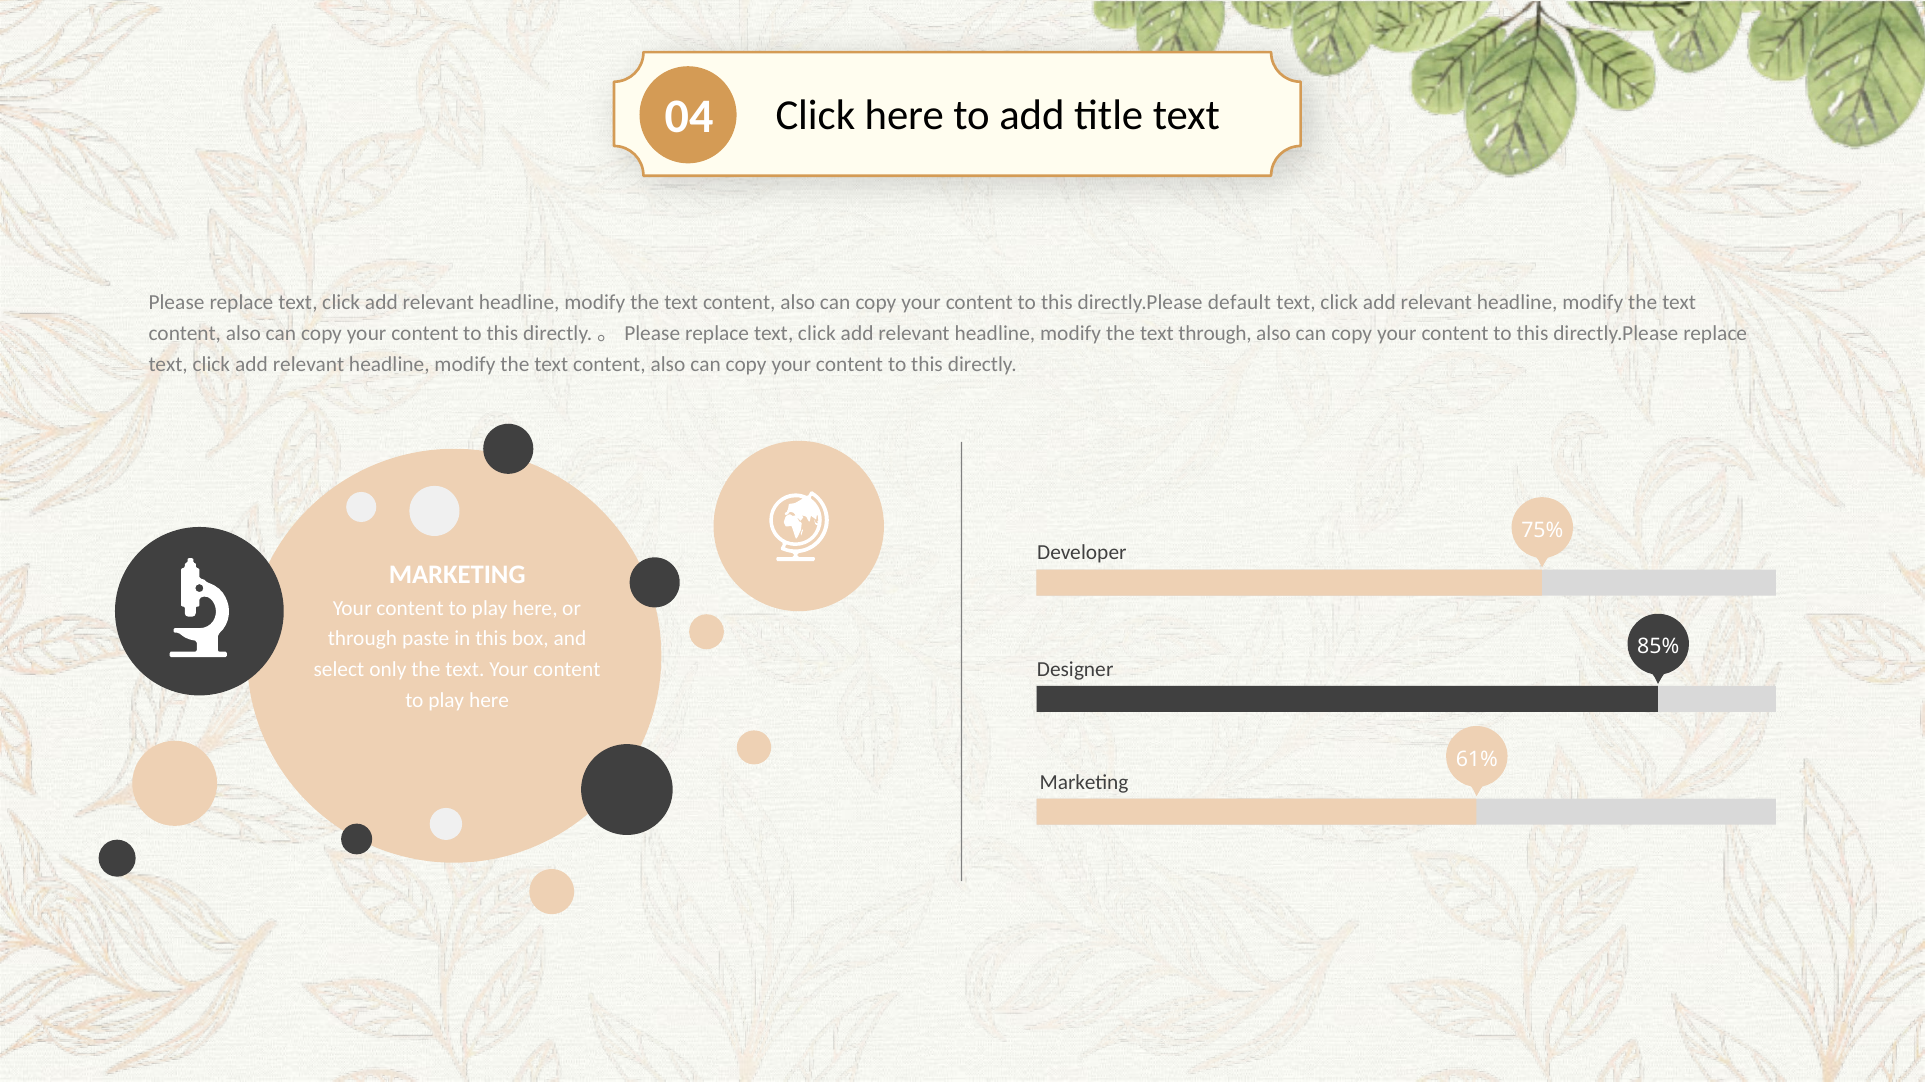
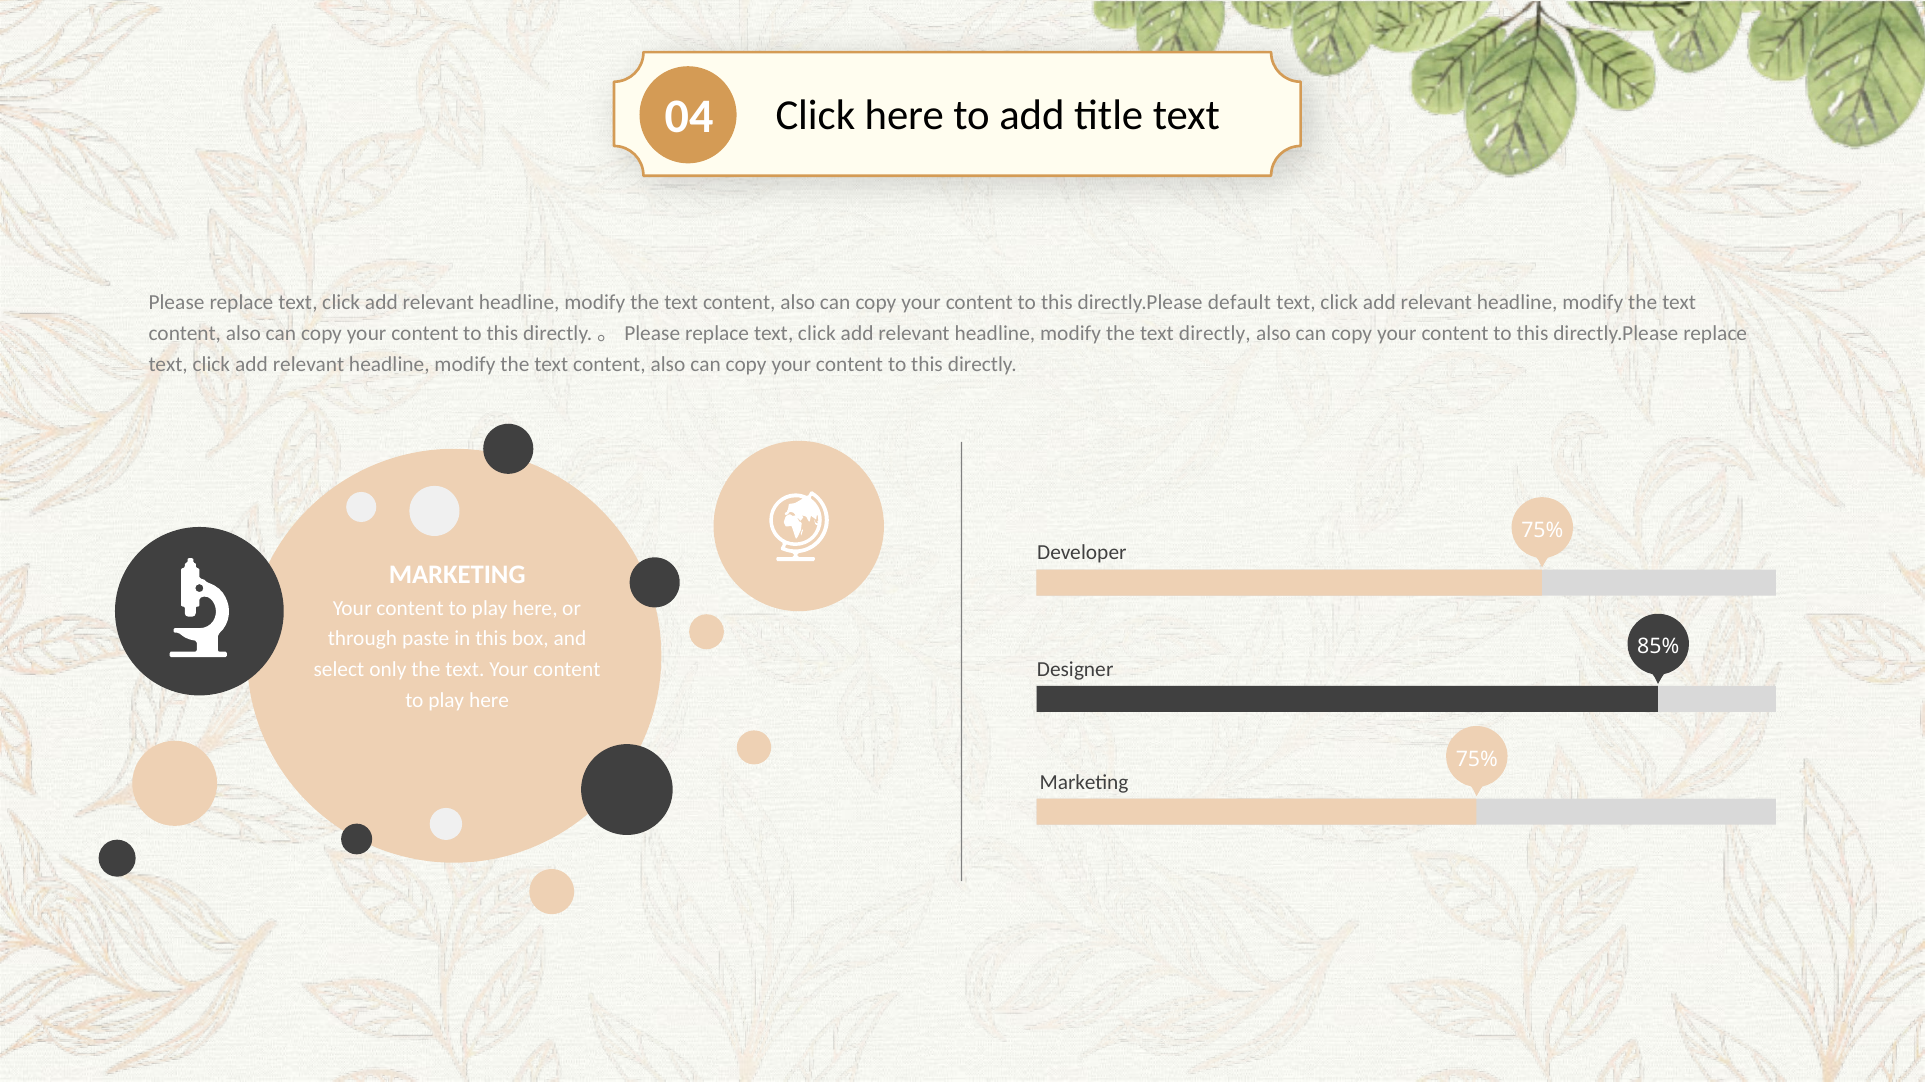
text through: through -> directly
61% at (1477, 759): 61% -> 75%
